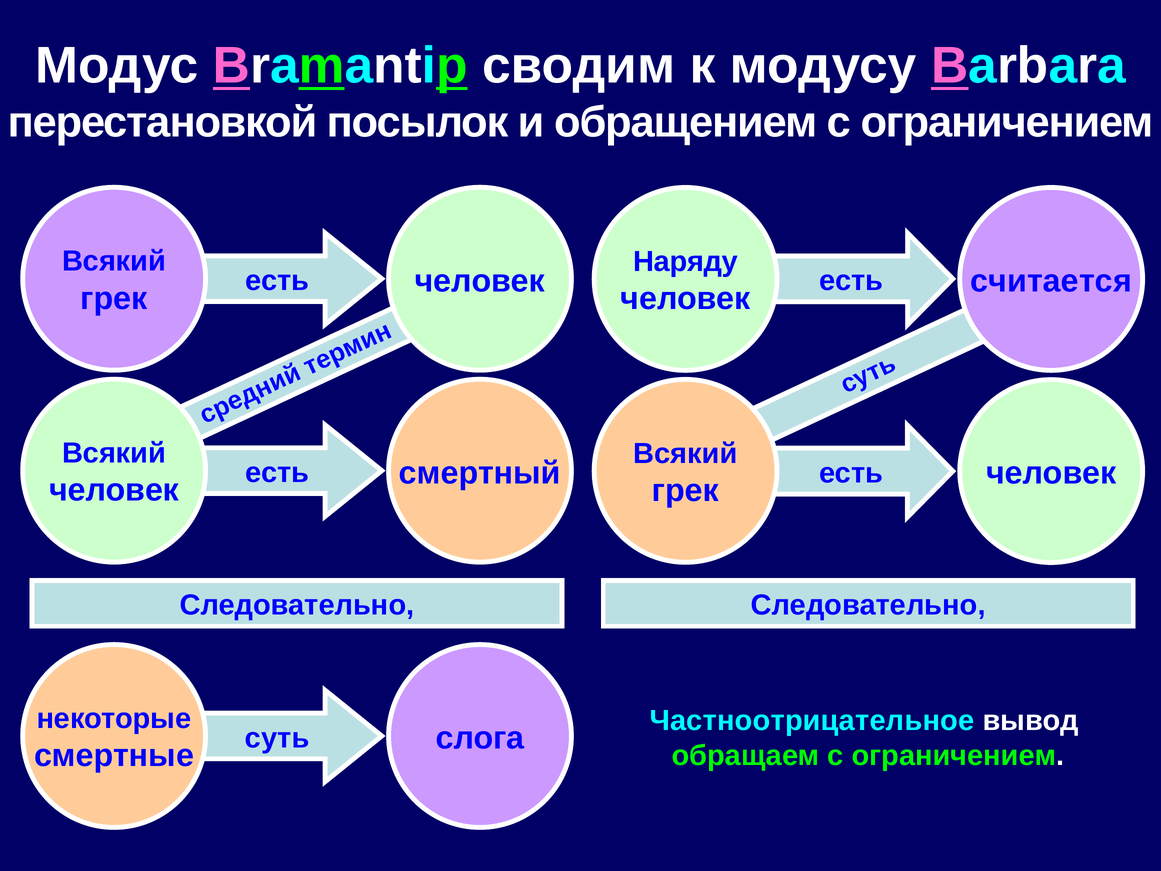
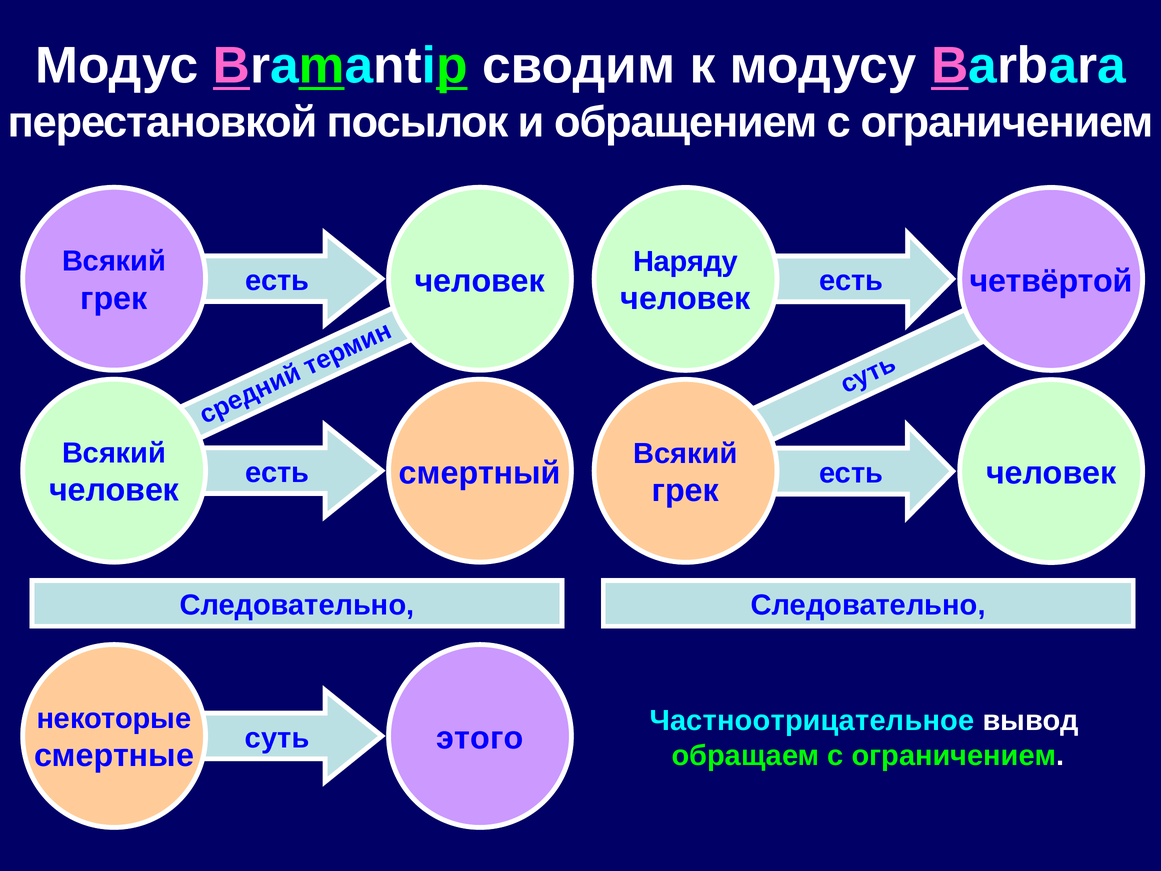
считается: считается -> четвёртой
слога: слога -> этого
